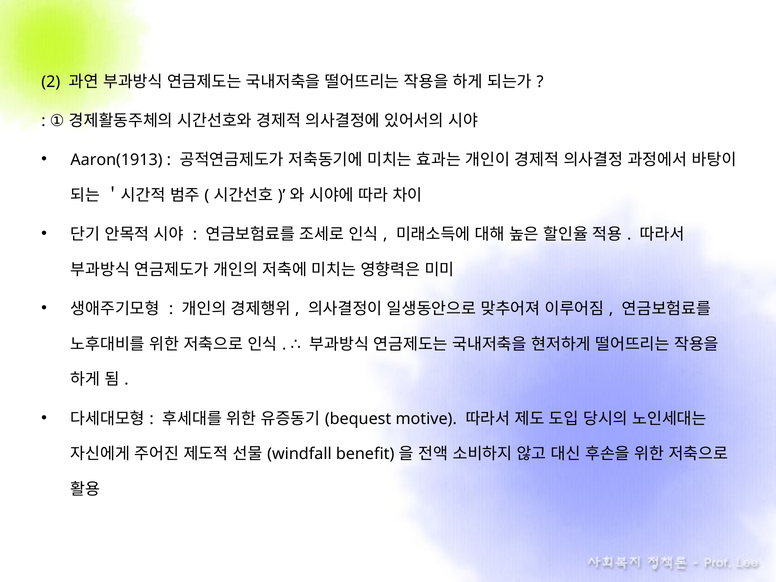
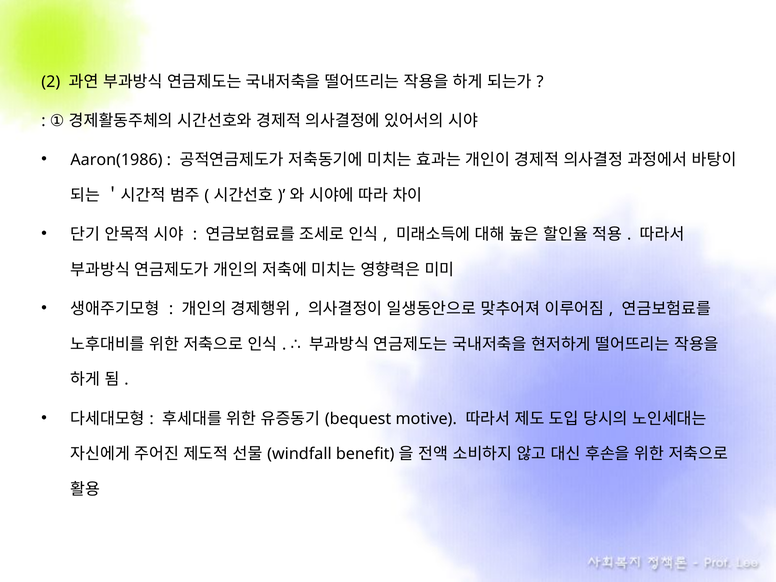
Aaron(1913: Aaron(1913 -> Aaron(1986
